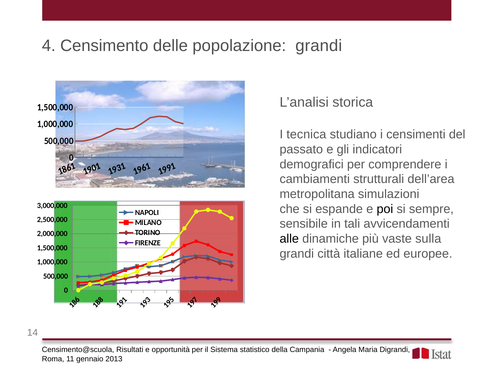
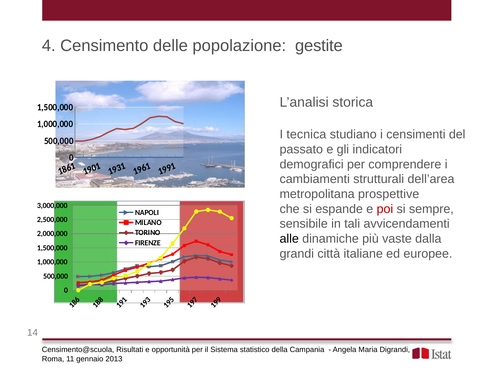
popolazione grandi: grandi -> gestite
simulazioni: simulazioni -> prospettive
poi colour: black -> red
sulla: sulla -> dalla
